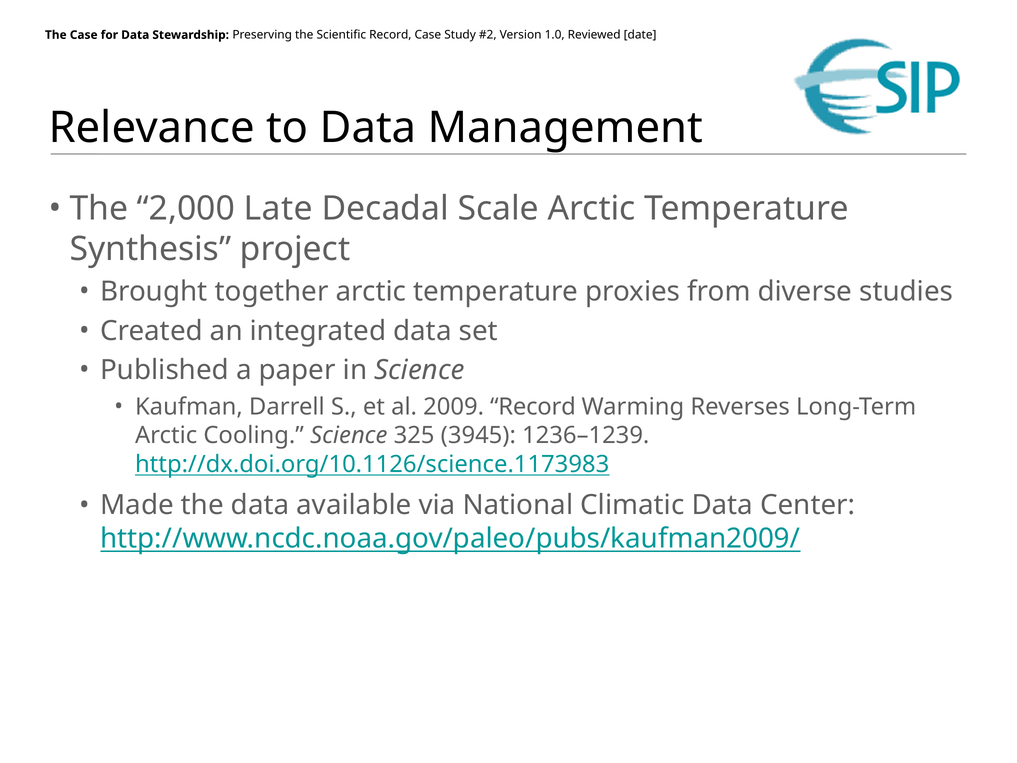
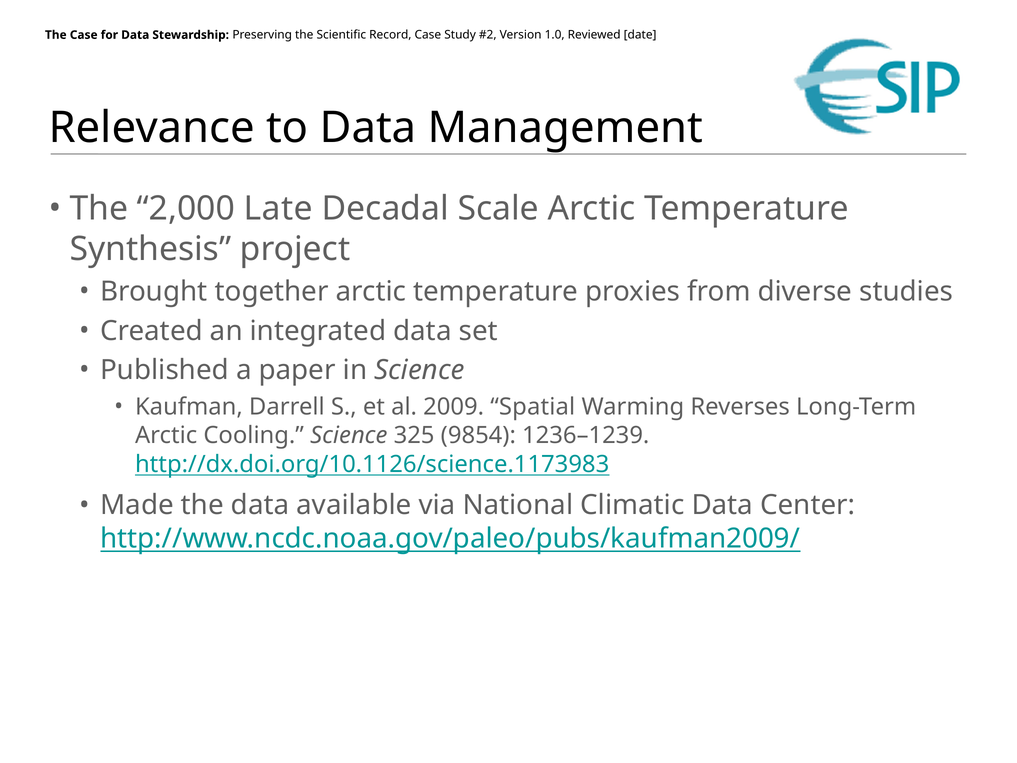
2009 Record: Record -> Spatial
3945: 3945 -> 9854
